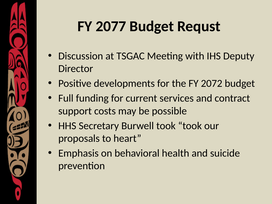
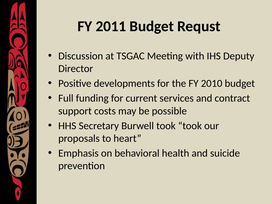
2077: 2077 -> 2011
2072: 2072 -> 2010
